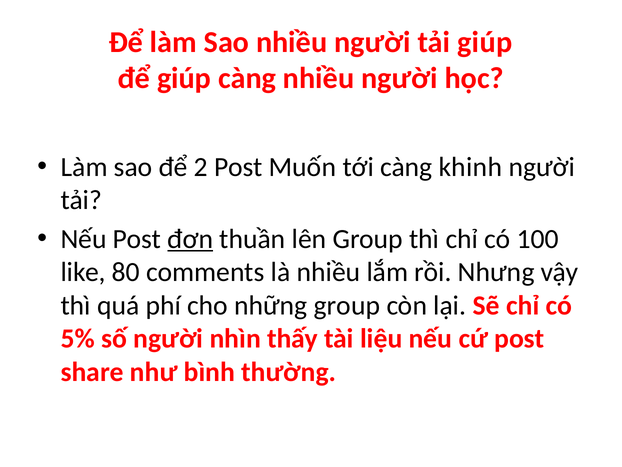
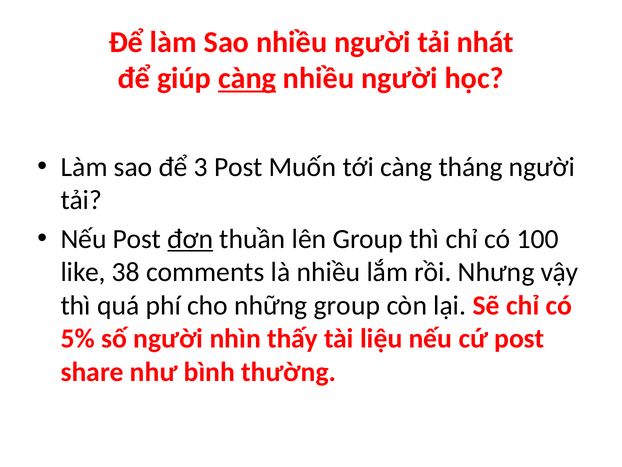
tải giúp: giúp -> nhát
càng at (247, 78) underline: none -> present
2: 2 -> 3
khinh: khinh -> tháng
80: 80 -> 38
